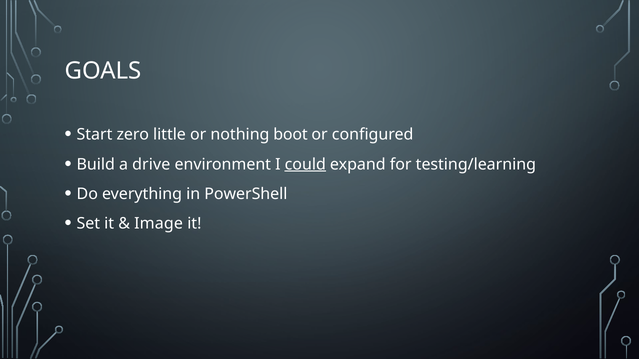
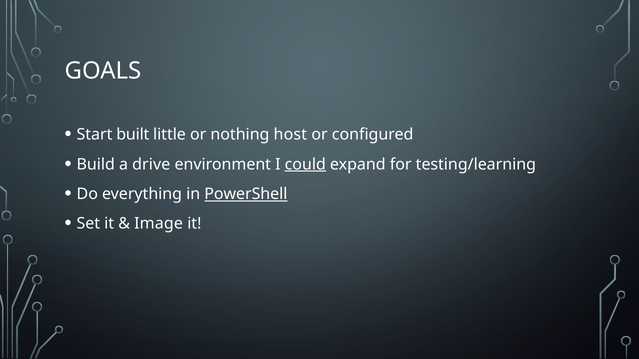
zero: zero -> built
boot: boot -> host
PowerShell underline: none -> present
